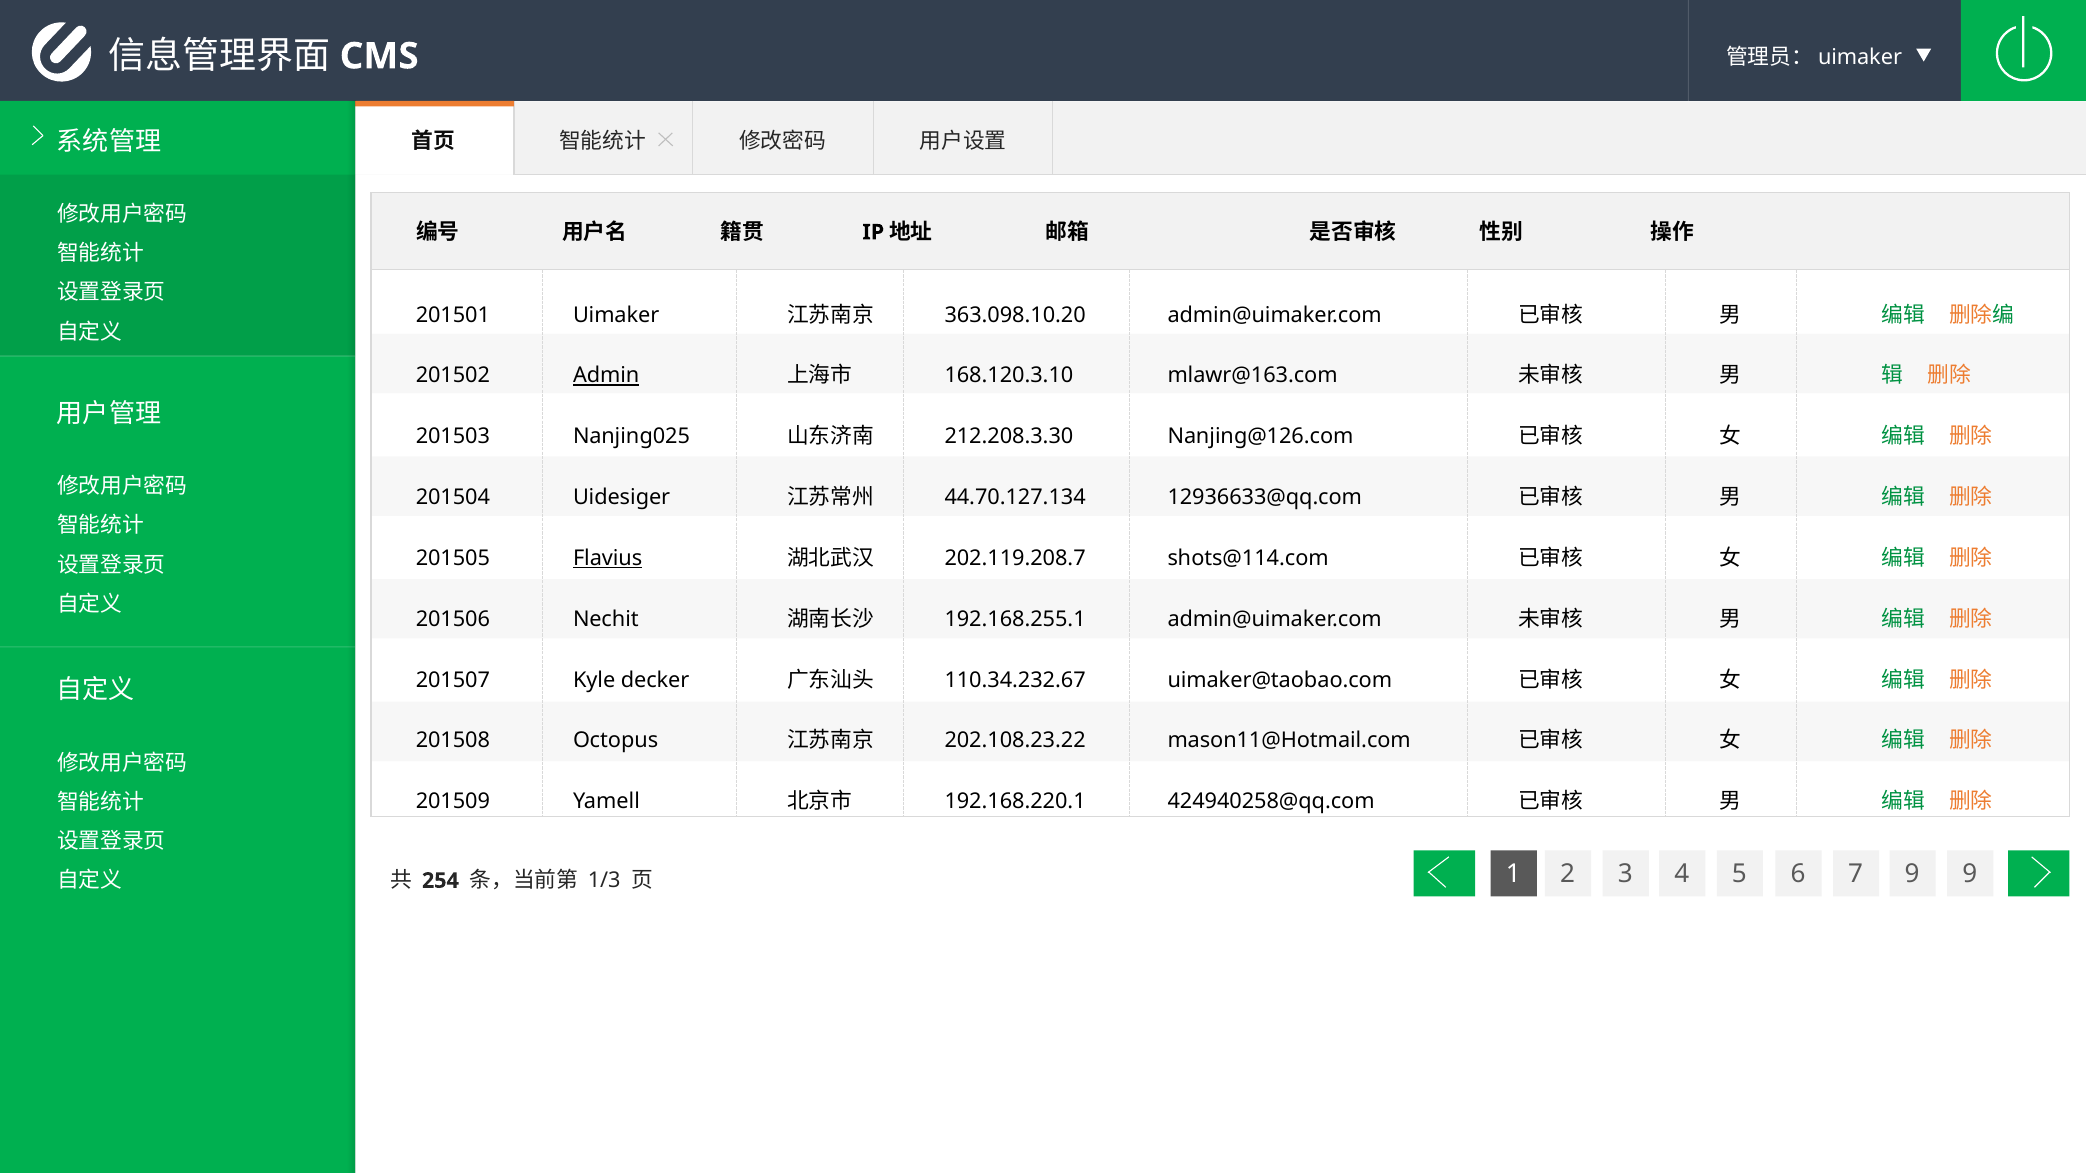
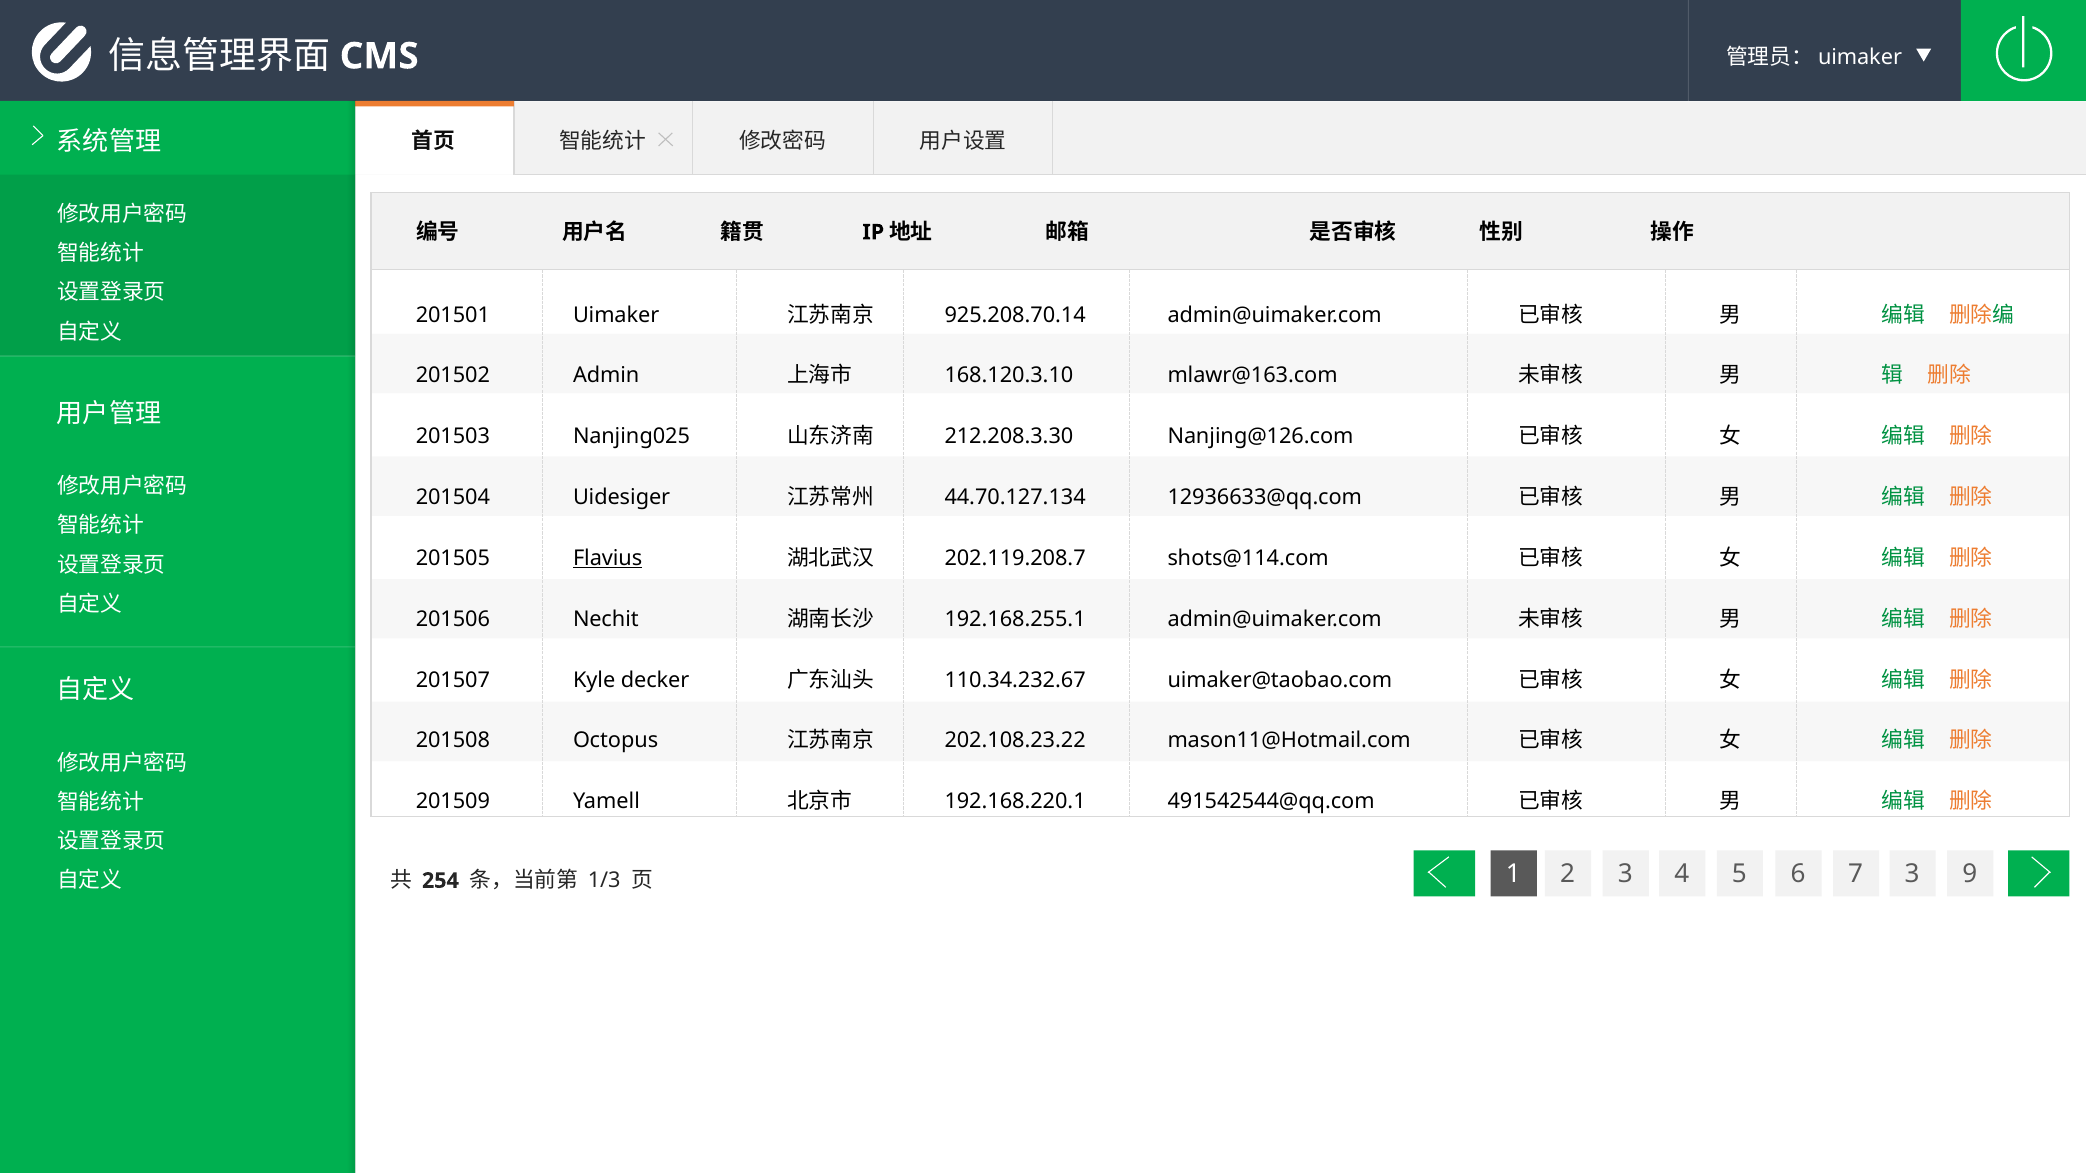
363.098.10.20: 363.098.10.20 -> 925.208.70.14
Admin underline: present -> none
424940258@qq.com: 424940258@qq.com -> 491542544@qq.com
7 9: 9 -> 3
